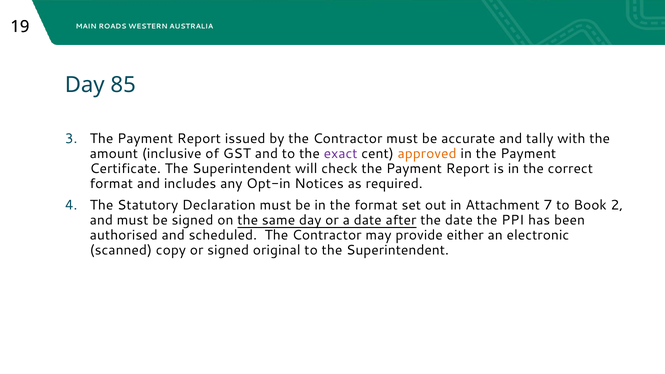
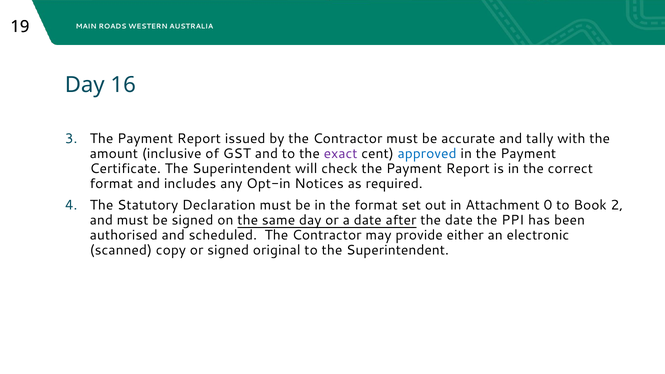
85: 85 -> 16
approved colour: orange -> blue
7: 7 -> 0
